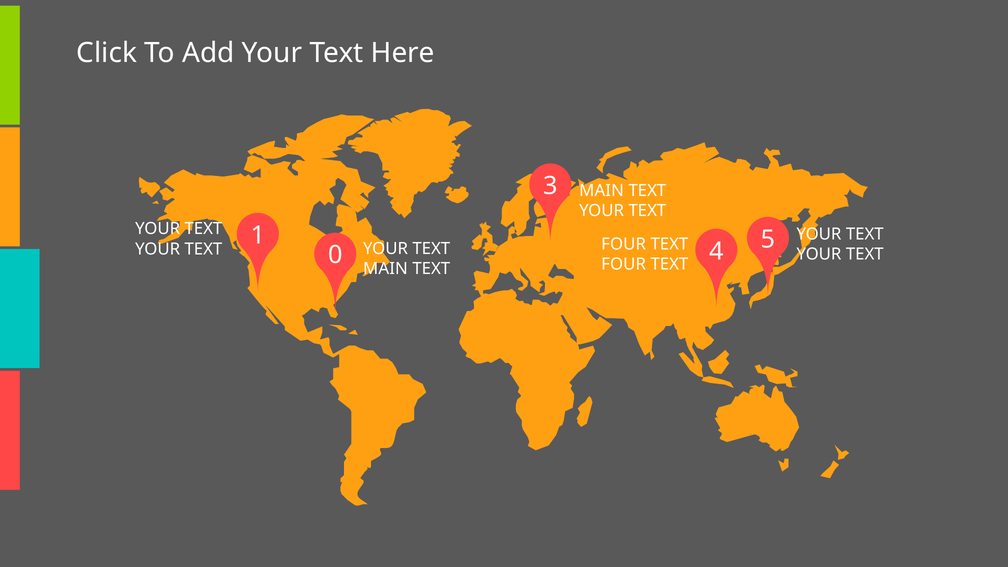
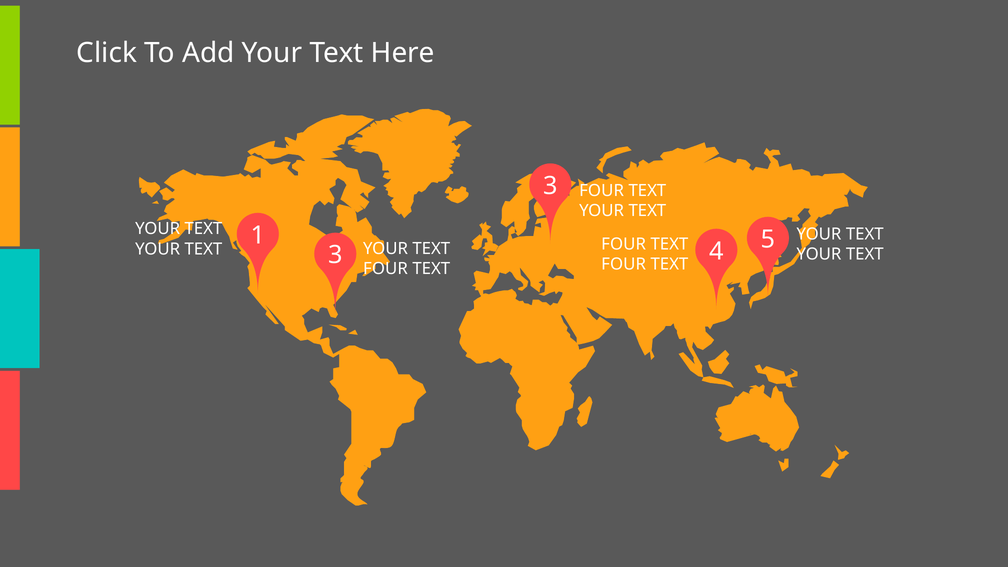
3 MAIN: MAIN -> FOUR
YOUR TEXT 0: 0 -> 3
MAIN at (385, 269): MAIN -> FOUR
